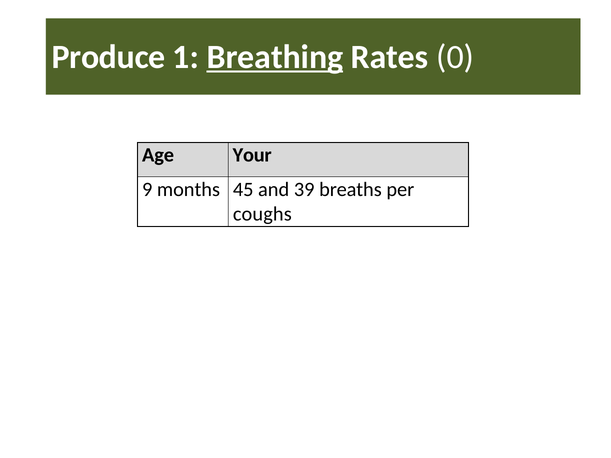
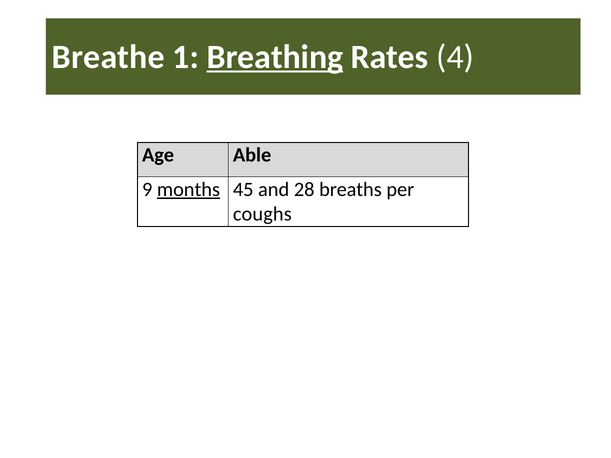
Produce: Produce -> Breathe
0: 0 -> 4
Your: Your -> Able
months underline: none -> present
39: 39 -> 28
